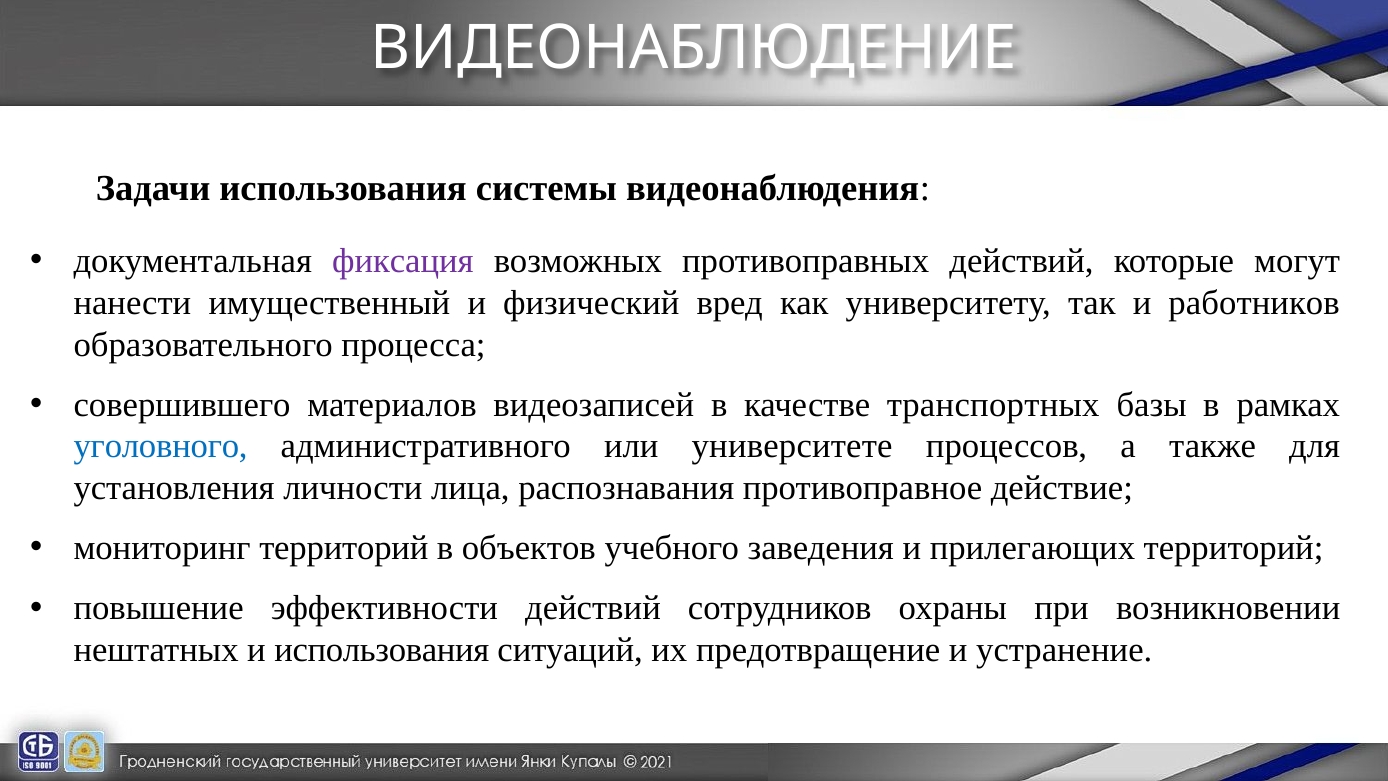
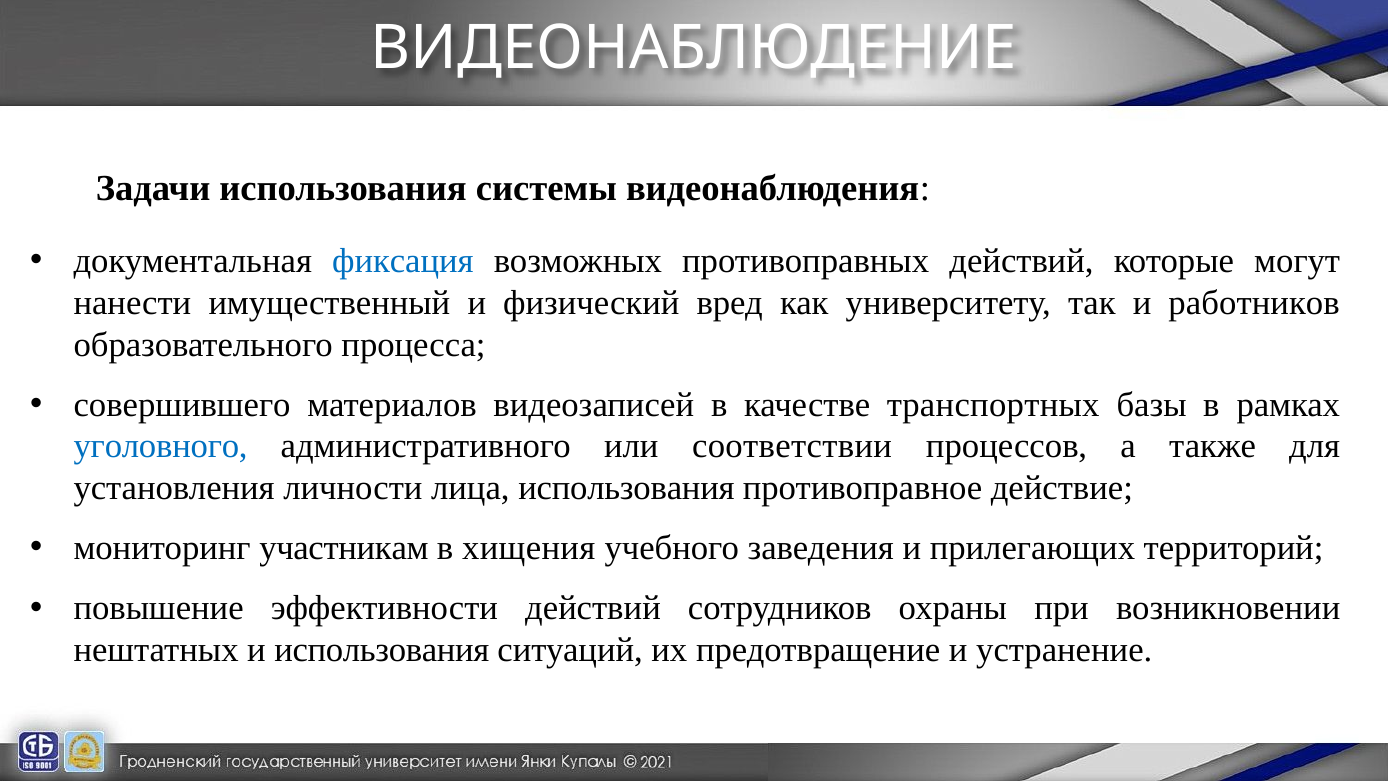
фиксация colour: purple -> blue
университете: университете -> соответствии
лица распознавания: распознавания -> использования
мониторинг территорий: территорий -> участникам
объектов: объектов -> хищения
